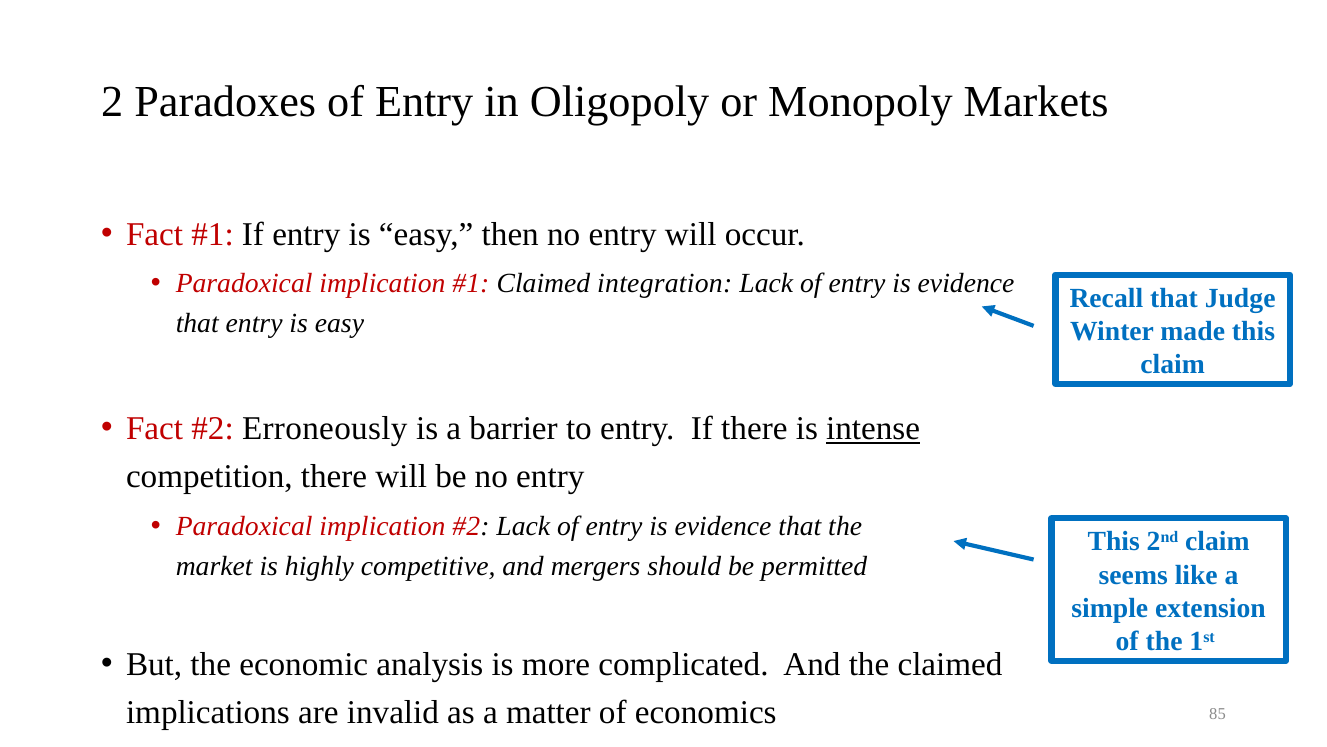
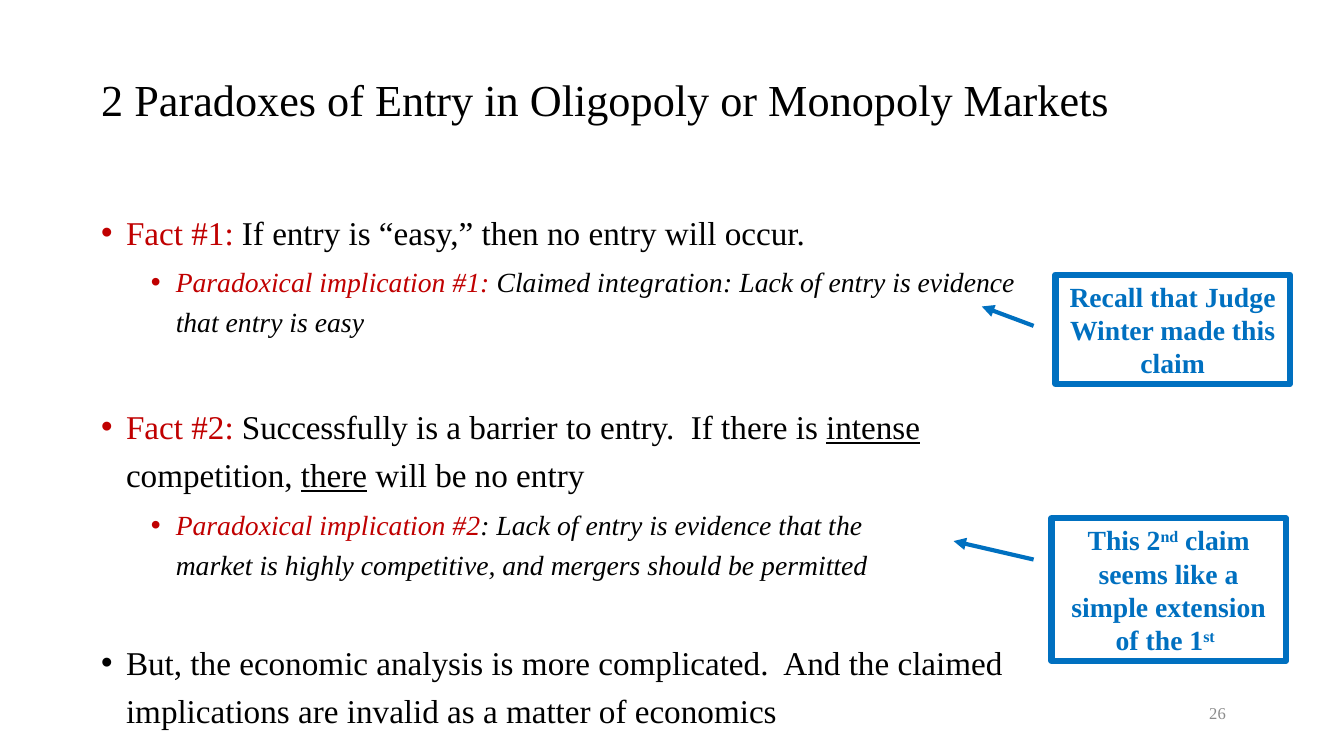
Erroneously: Erroneously -> Successfully
there at (334, 476) underline: none -> present
85: 85 -> 26
